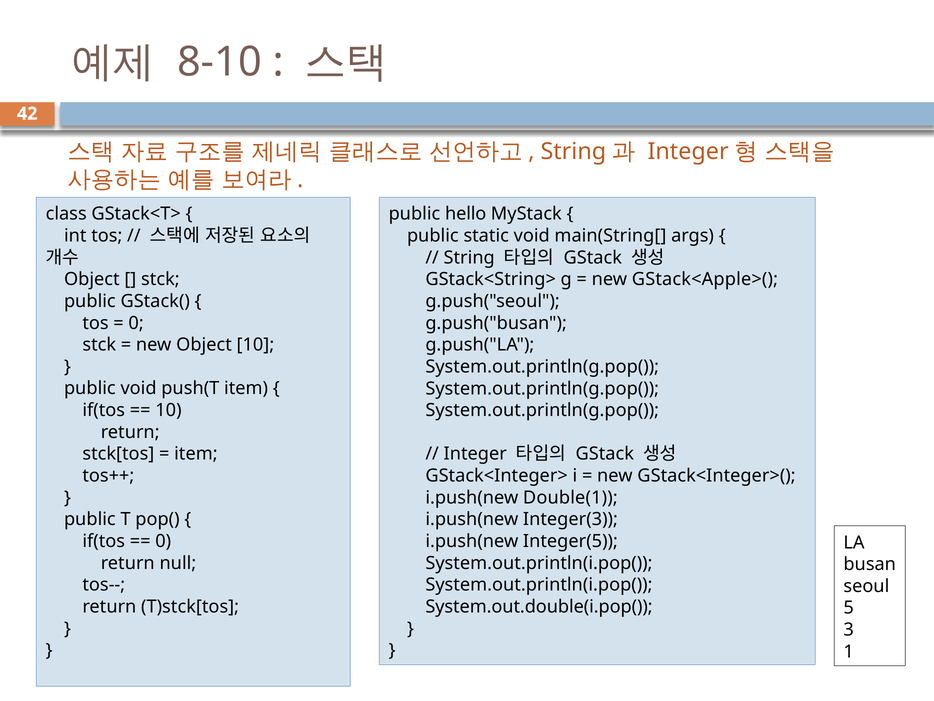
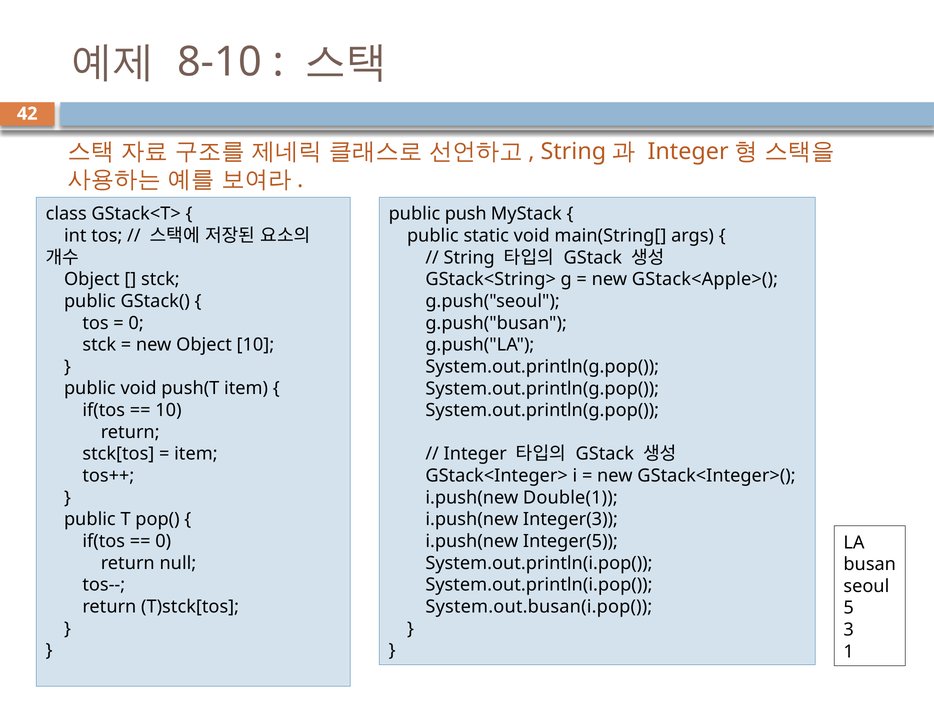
hello: hello -> push
System.out.double(i.pop(: System.out.double(i.pop( -> System.out.busan(i.pop(
